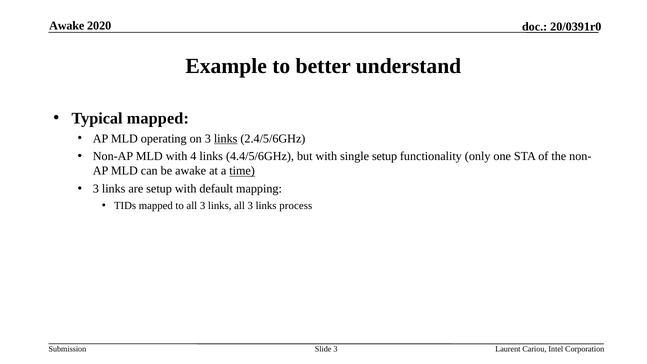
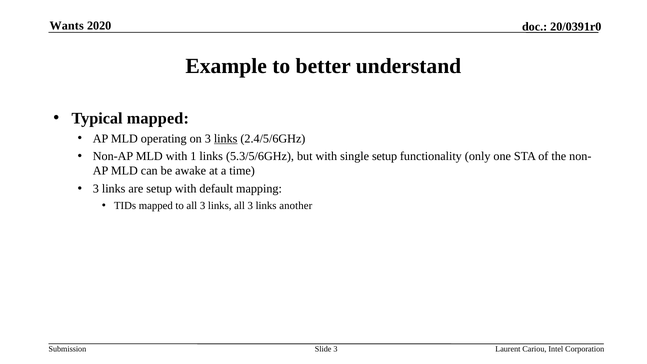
Awake at (67, 26): Awake -> Wants
4: 4 -> 1
4.4/5/6GHz: 4.4/5/6GHz -> 5.3/5/6GHz
time underline: present -> none
process: process -> another
